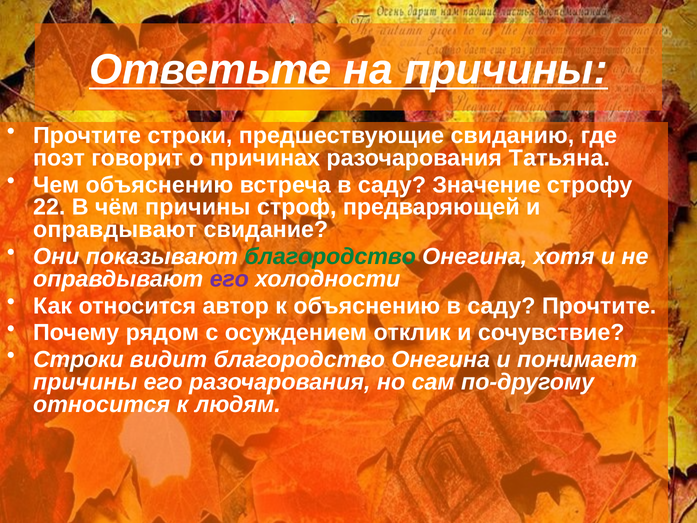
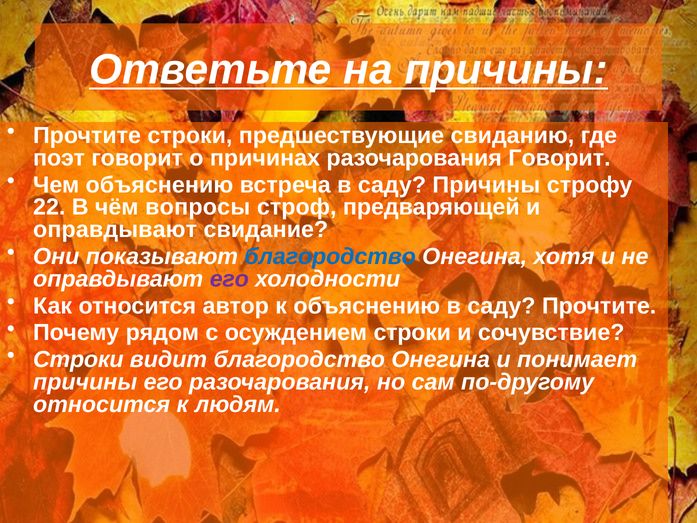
разочарования Татьяна: Татьяна -> Говорит
саду Значение: Значение -> Причины
чём причины: причины -> вопросы
благородство at (330, 256) colour: green -> blue
осуждением отклик: отклик -> строки
